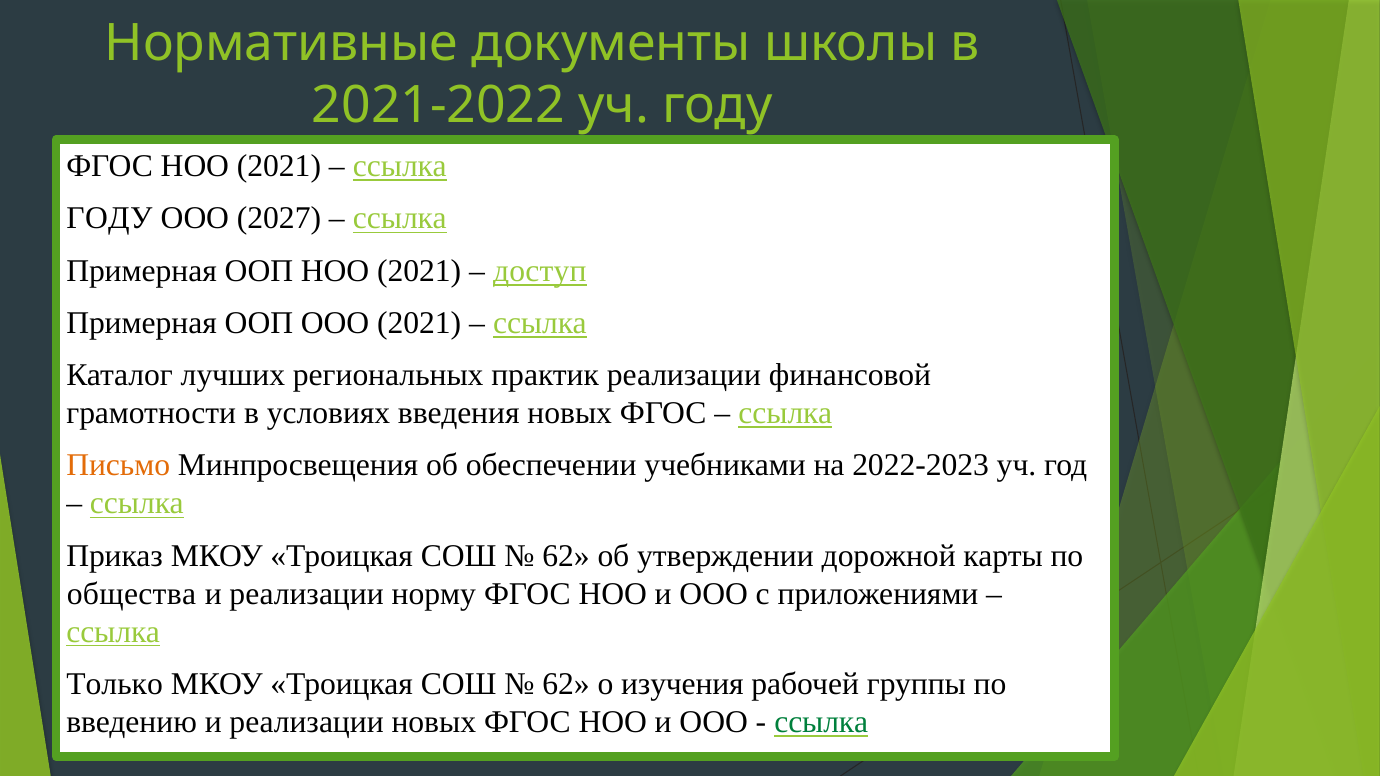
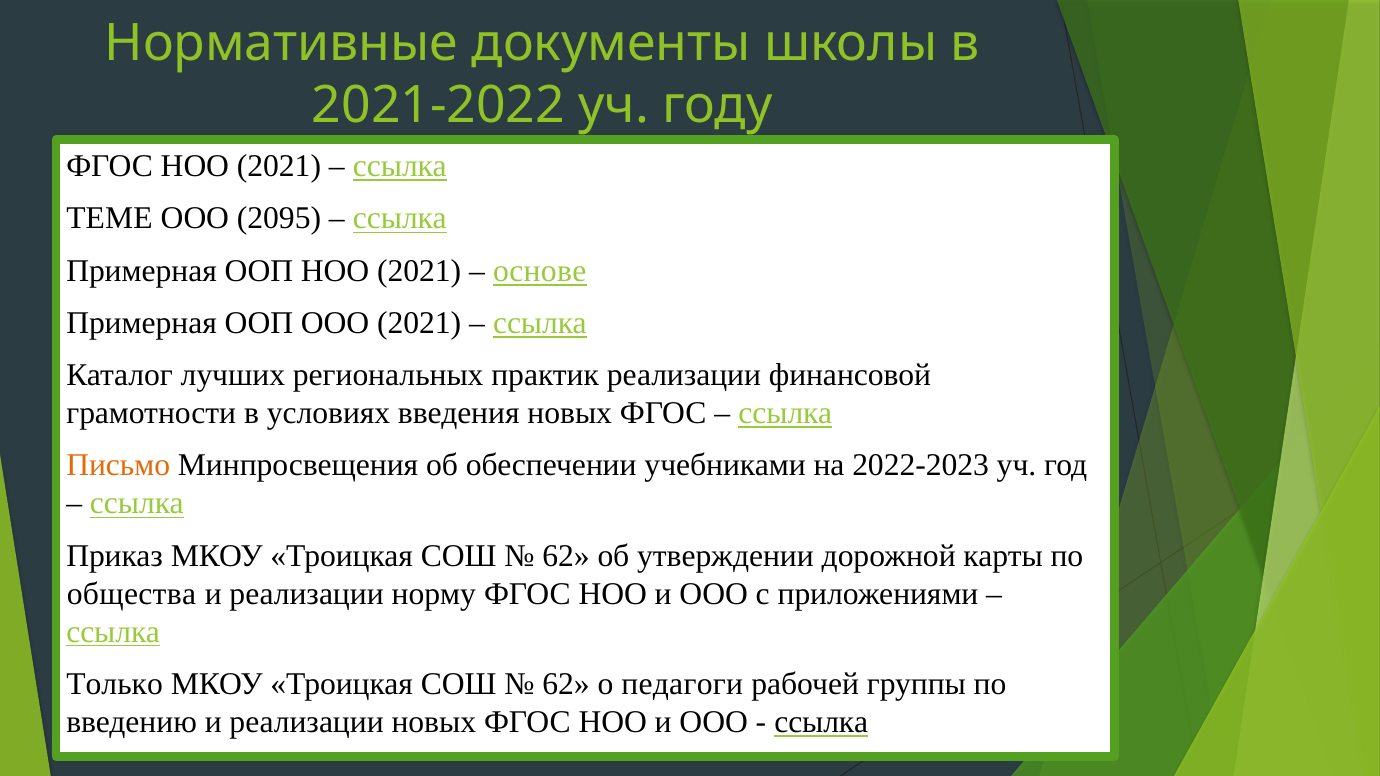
ГОДУ at (109, 218): ГОДУ -> ТЕМЕ
2027: 2027 -> 2095
доступ: доступ -> основе
изучения: изучения -> педагоги
ссылка at (821, 722) colour: green -> black
